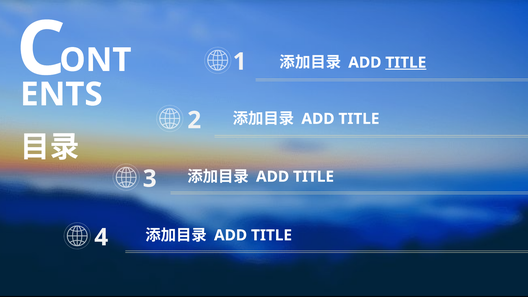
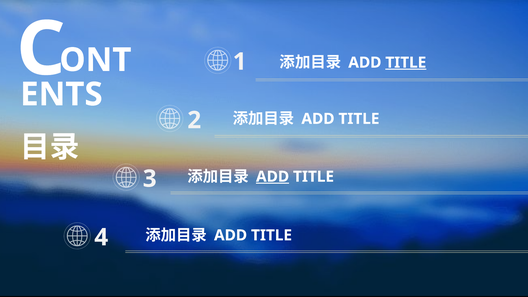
ADD at (273, 177) underline: none -> present
